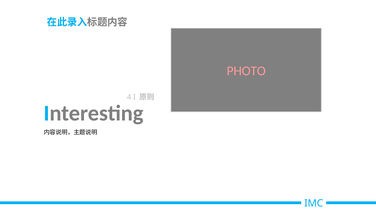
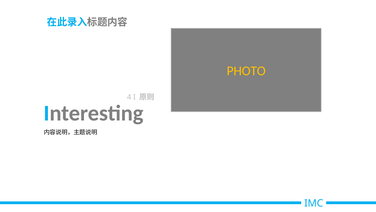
PHOTO colour: pink -> yellow
